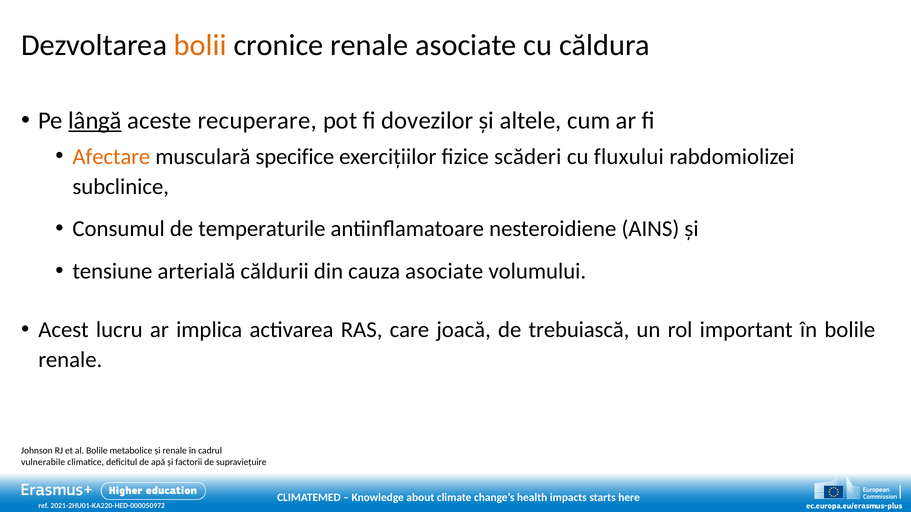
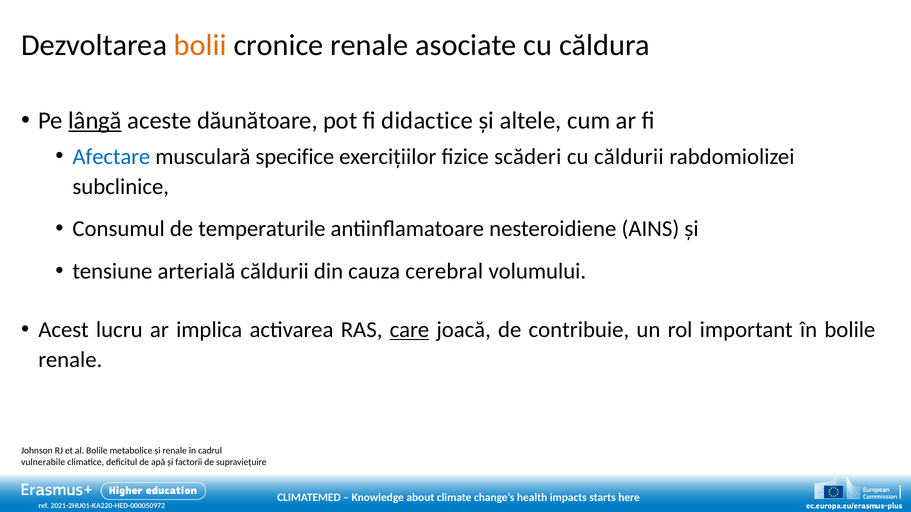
recuperare: recuperare -> dăunătoare
dovezilor: dovezilor -> didactice
Afectare colour: orange -> blue
cu fluxului: fluxului -> căldurii
cauza asociate: asociate -> cerebral
care underline: none -> present
trebuiască: trebuiască -> contribuie
